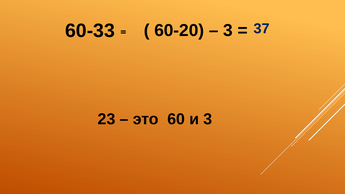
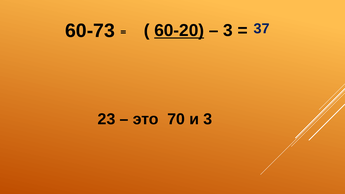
60-33: 60-33 -> 60-73
60-20 underline: none -> present
60: 60 -> 70
